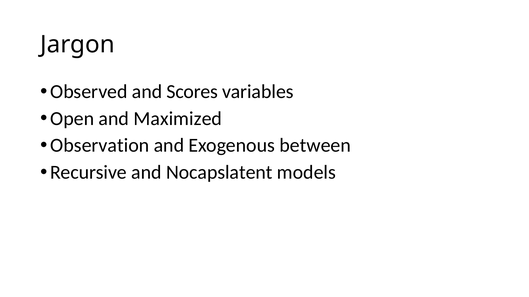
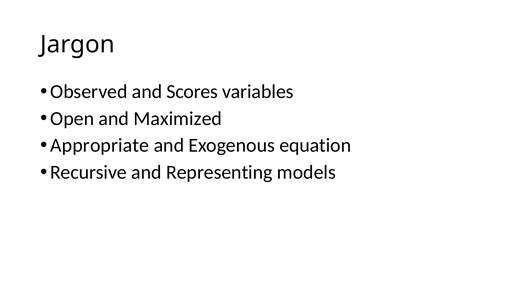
Observation: Observation -> Appropriate
between: between -> equation
Nocapslatent: Nocapslatent -> Representing
